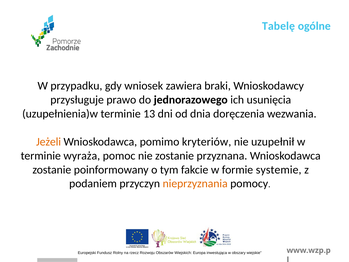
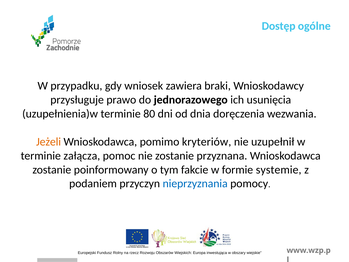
Tabelę: Tabelę -> Dostęp
13: 13 -> 80
wyraża: wyraża -> załącza
nieprzyznania colour: orange -> blue
